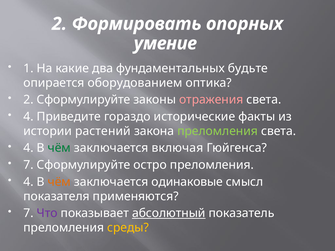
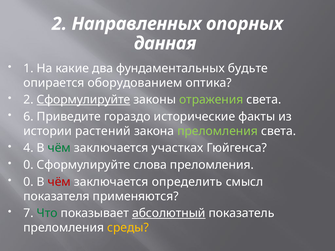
Формировать: Формировать -> Направленных
умение: умение -> данная
Сформулируйте at (83, 100) underline: none -> present
отражения colour: pink -> light green
4 at (28, 117): 4 -> 6
включая: включая -> участках
7 at (28, 165): 7 -> 0
остро: остро -> слова
4 at (28, 182): 4 -> 0
чём at (59, 182) colour: orange -> red
одинаковые: одинаковые -> определить
Что colour: purple -> green
